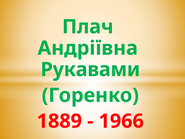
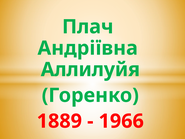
Рукавами: Рукавами -> Аллилуйя
